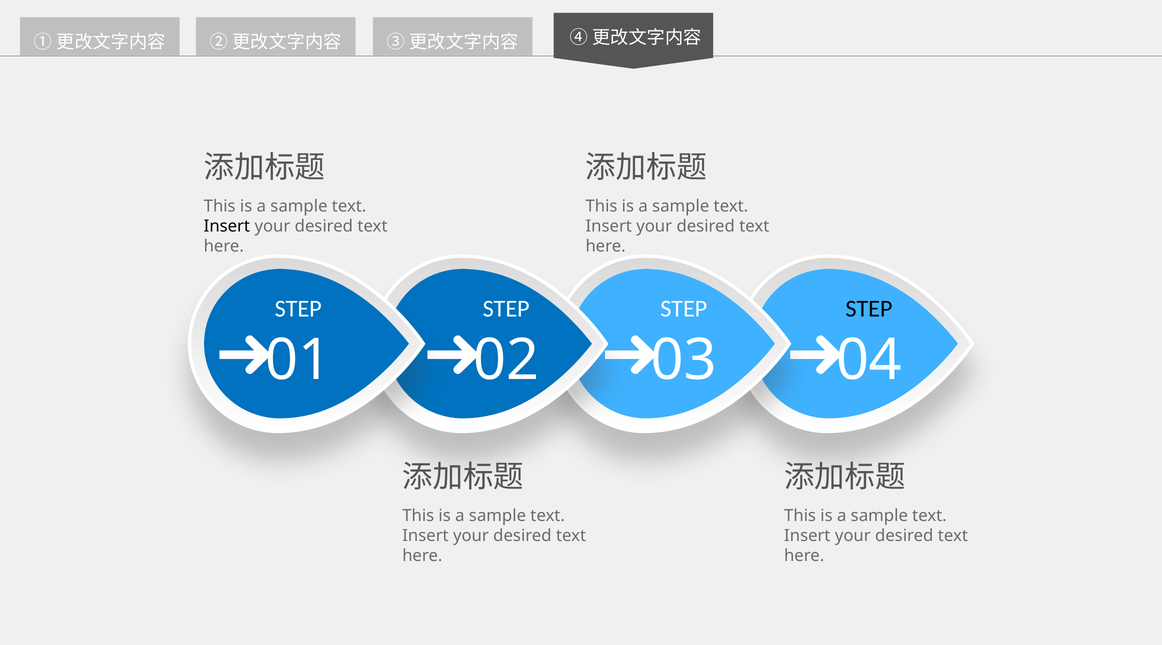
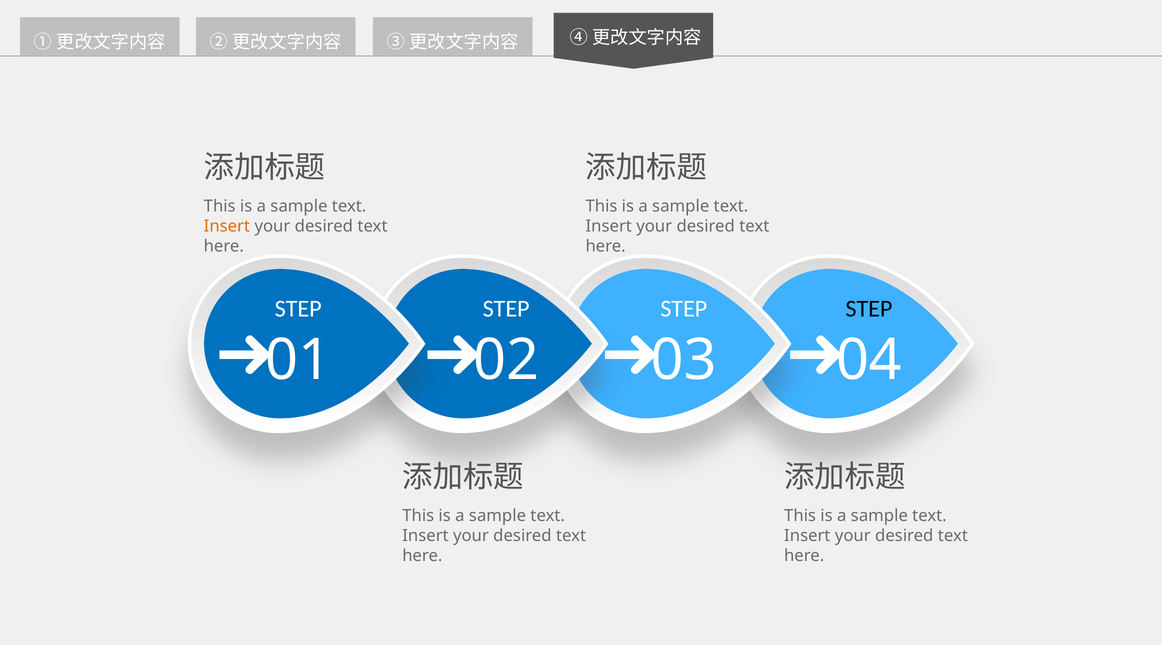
Insert at (227, 226) colour: black -> orange
